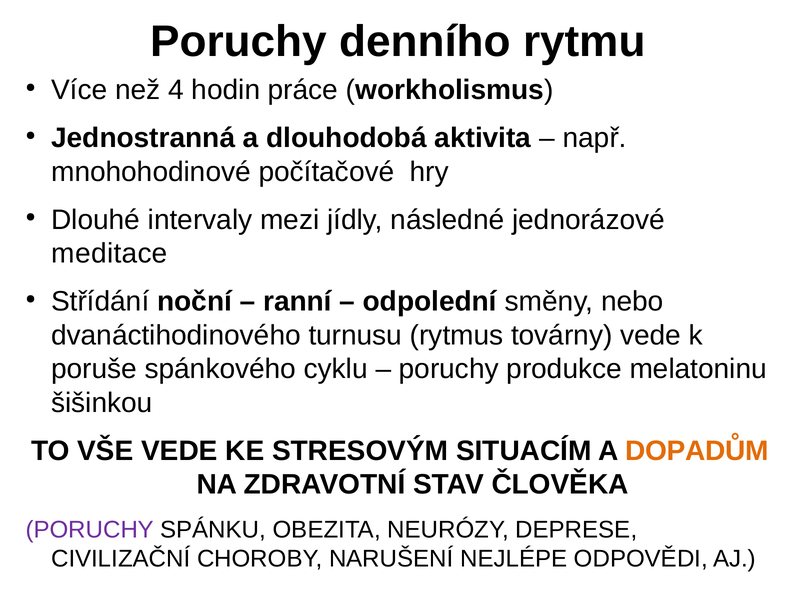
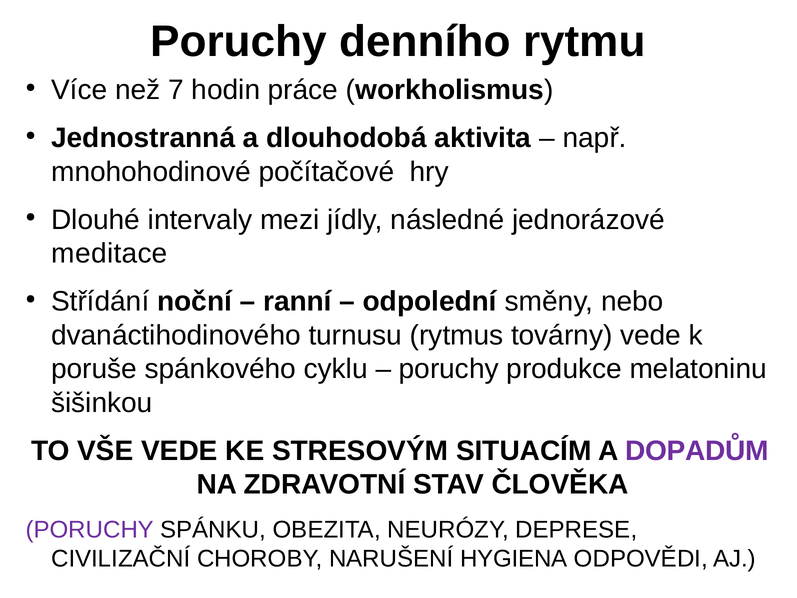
4: 4 -> 7
DOPADŮM colour: orange -> purple
NEJLÉPE: NEJLÉPE -> HYGIENA
